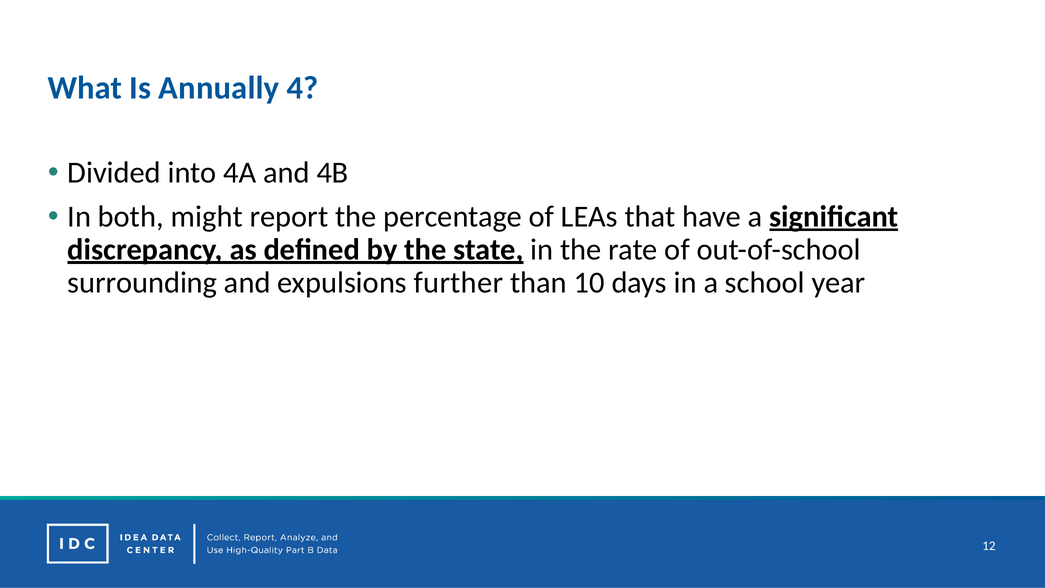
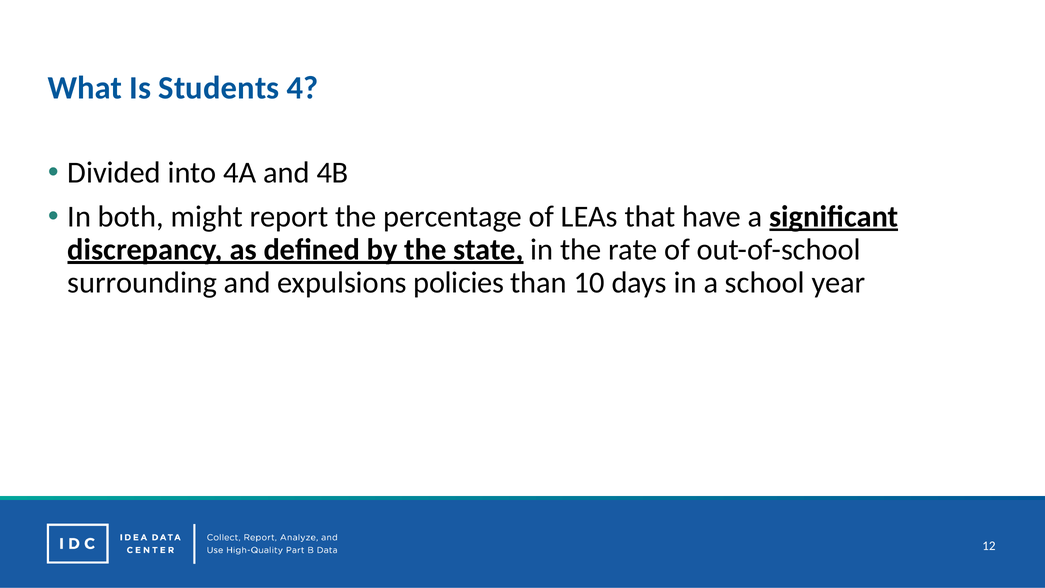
Annually: Annually -> Students
further: further -> policies
